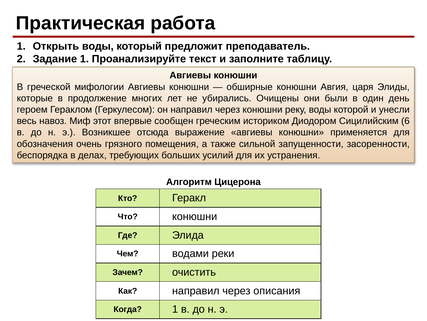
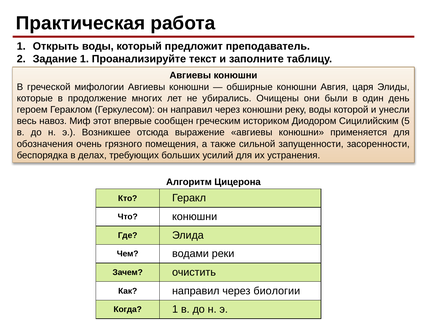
6: 6 -> 5
описания: описания -> биологии
